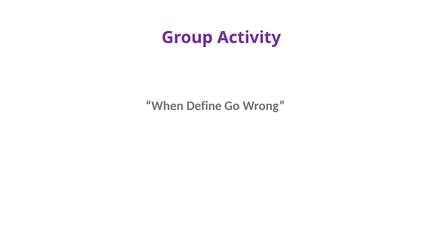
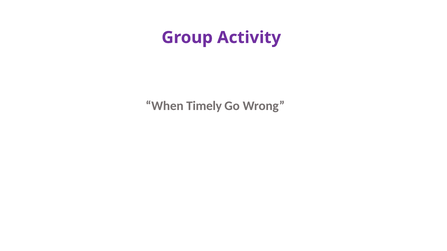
Define: Define -> Timely
